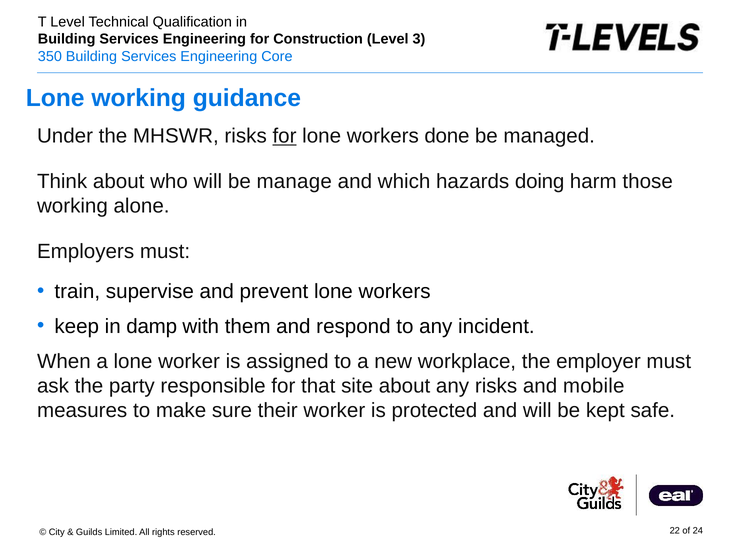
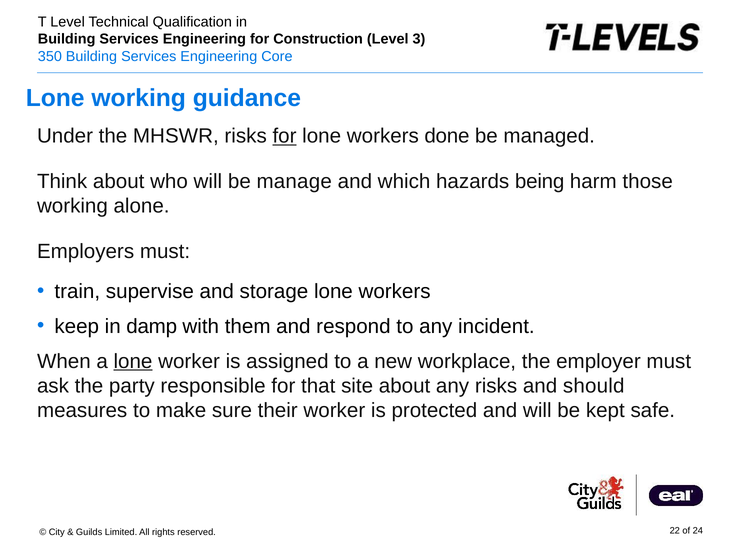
doing: doing -> being
prevent: prevent -> storage
lone at (133, 361) underline: none -> present
mobile: mobile -> should
